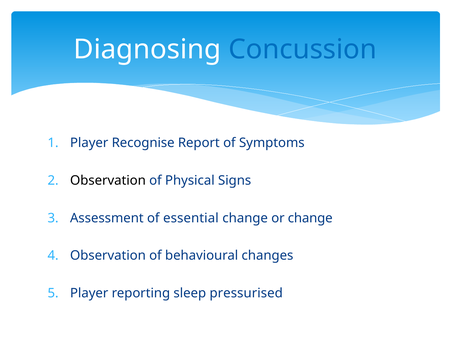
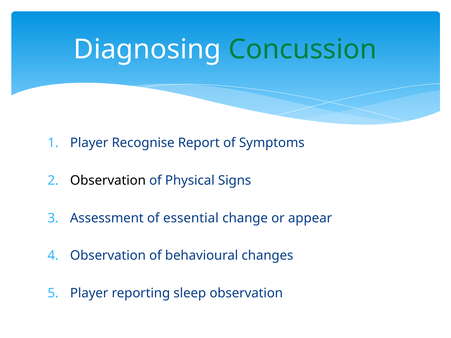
Concussion colour: blue -> green
or change: change -> appear
sleep pressurised: pressurised -> observation
